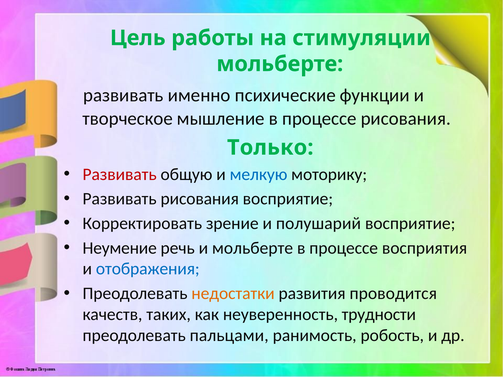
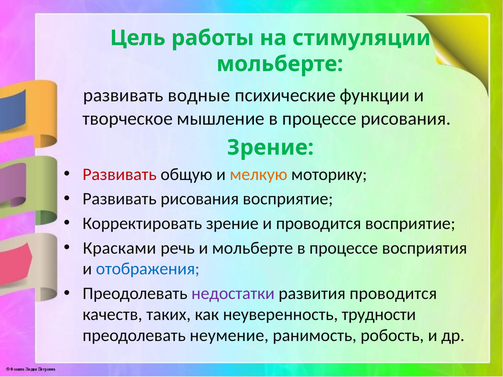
именно: именно -> водные
Только at (270, 148): Только -> Зрение
мелкую colour: blue -> orange
и полушарий: полушарий -> проводится
Неумение: Неумение -> Красками
недостатки colour: orange -> purple
пальцами: пальцами -> неумение
